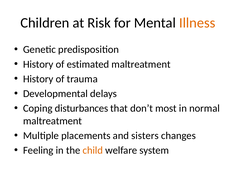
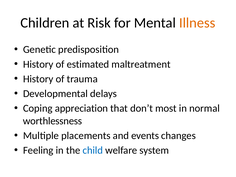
disturbances: disturbances -> appreciation
maltreatment at (52, 121): maltreatment -> worthlessness
sisters: sisters -> events
child colour: orange -> blue
